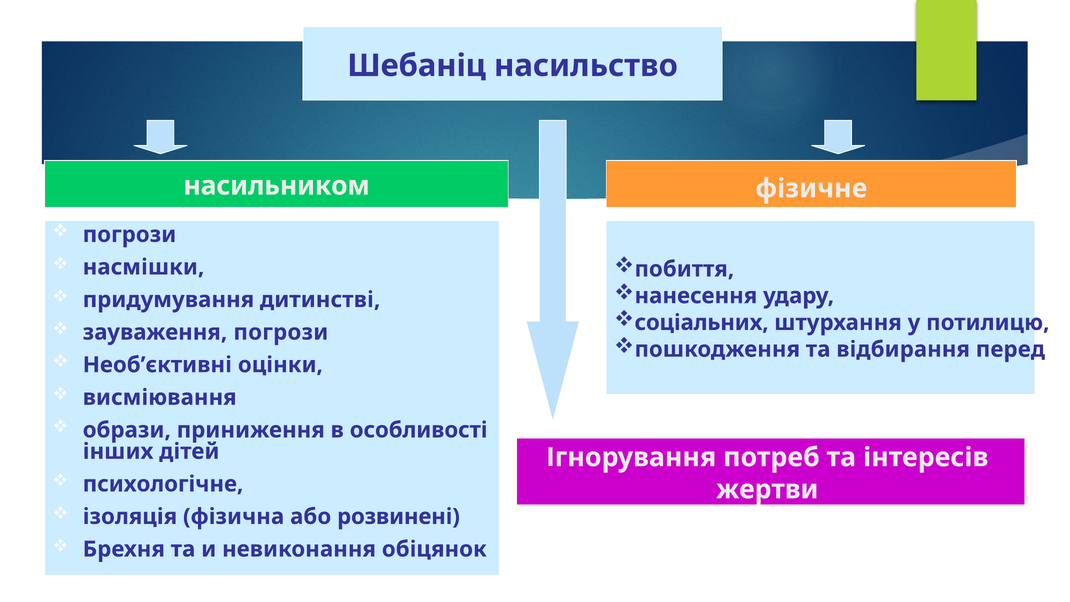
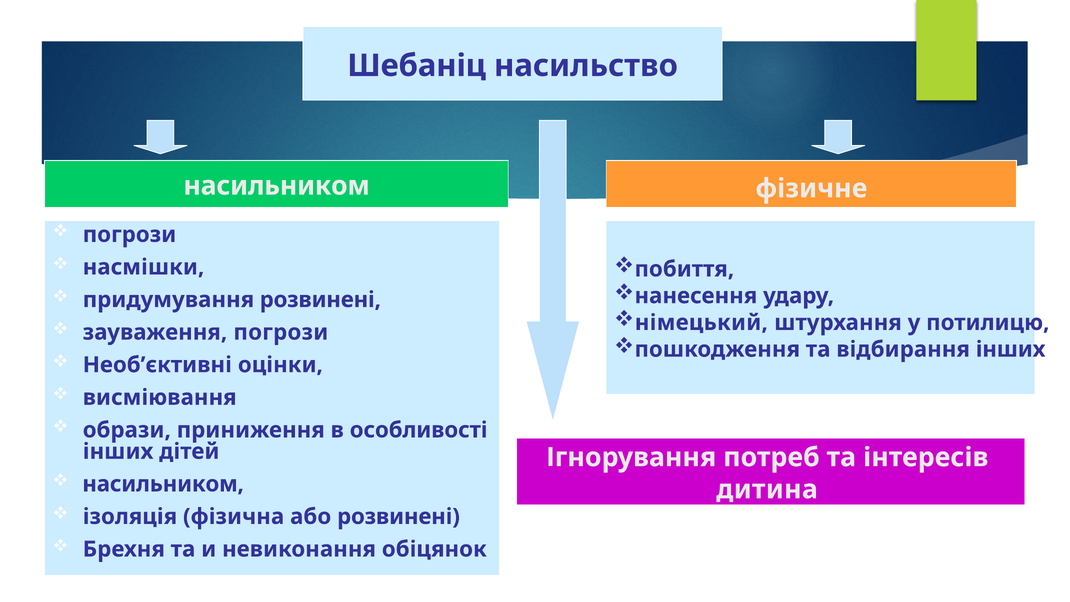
придумування дитинстві: дитинстві -> розвинені
соціальних: соціальних -> німецький
відбирання перед: перед -> інших
психологічне at (163, 484): психологічне -> насильником
жертви: жертви -> дитина
